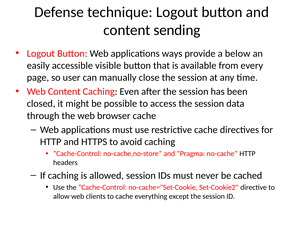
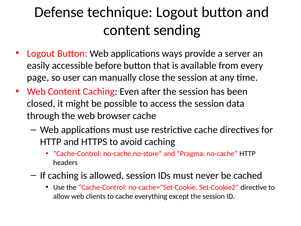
below: below -> server
visible: visible -> before
